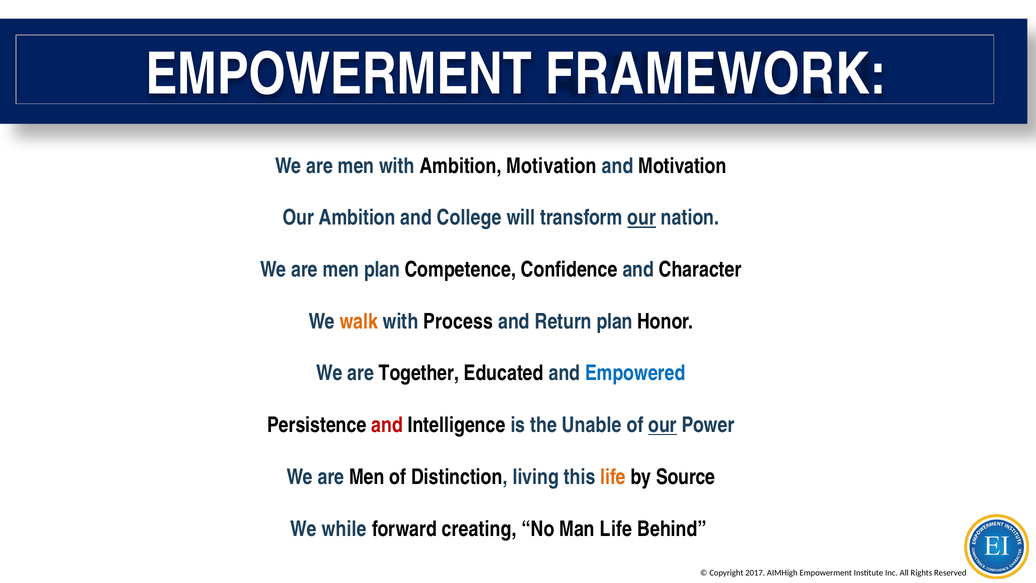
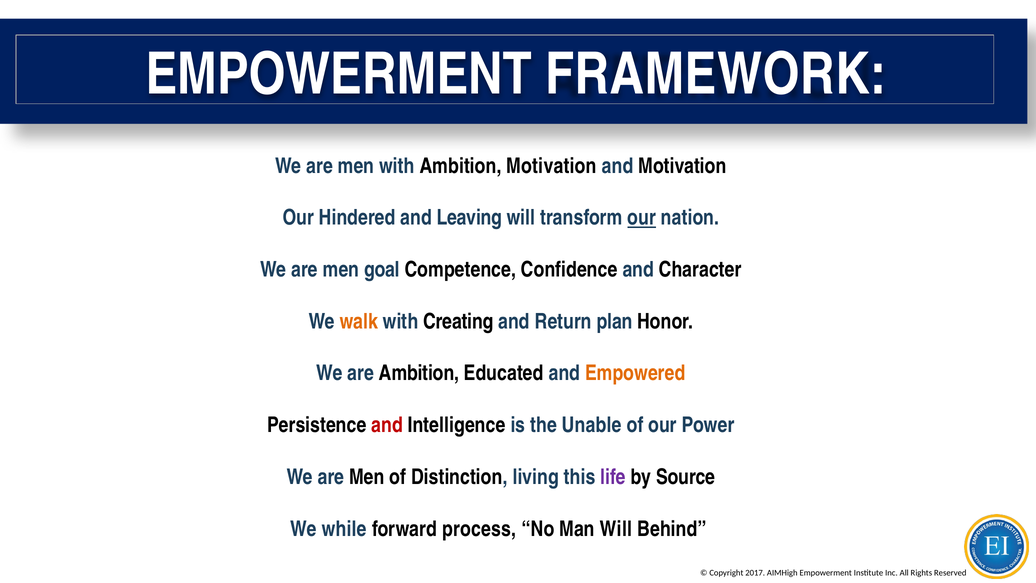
Our Ambition: Ambition -> Hindered
College: College -> Leaving
men plan: plan -> goal
Process: Process -> Creating
are Together: Together -> Ambition
Empowered colour: blue -> orange
our at (663, 425) underline: present -> none
life at (613, 477) colour: orange -> purple
creating: creating -> process
Man Life: Life -> Will
